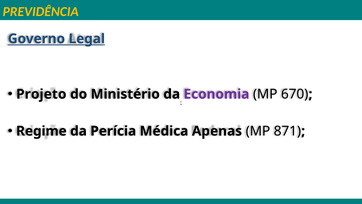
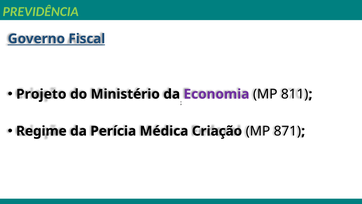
PREVIDÊNCIA colour: yellow -> light green
Legal: Legal -> Fiscal
670: 670 -> 811
Apenas: Apenas -> Criação
